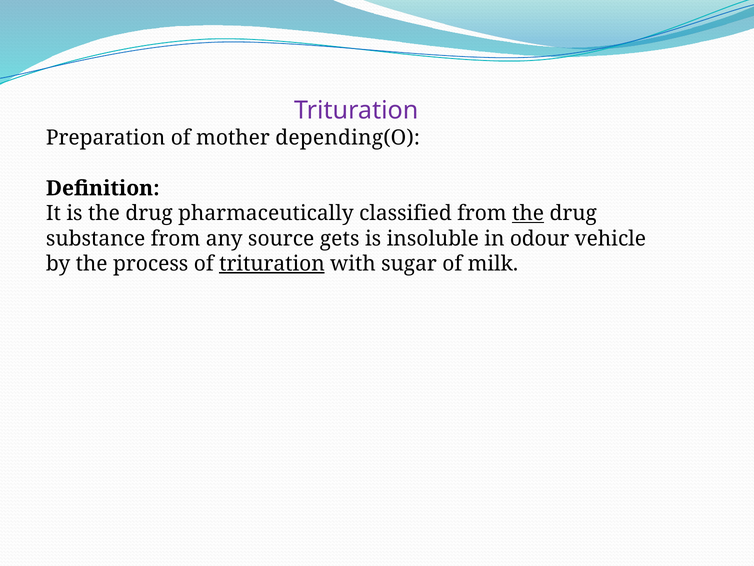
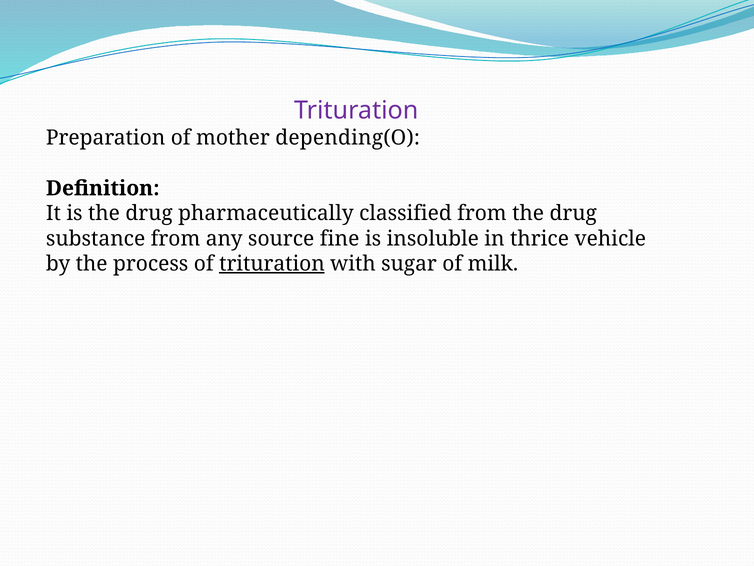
the at (528, 213) underline: present -> none
gets: gets -> fine
odour: odour -> thrice
